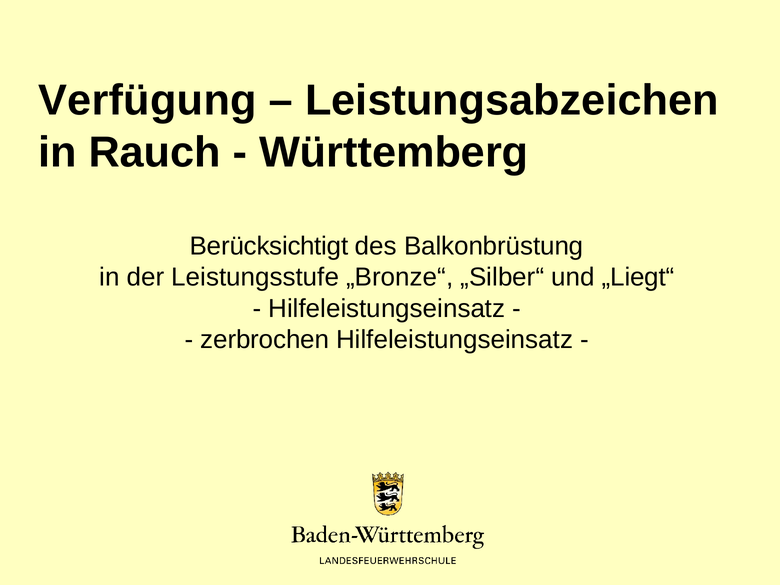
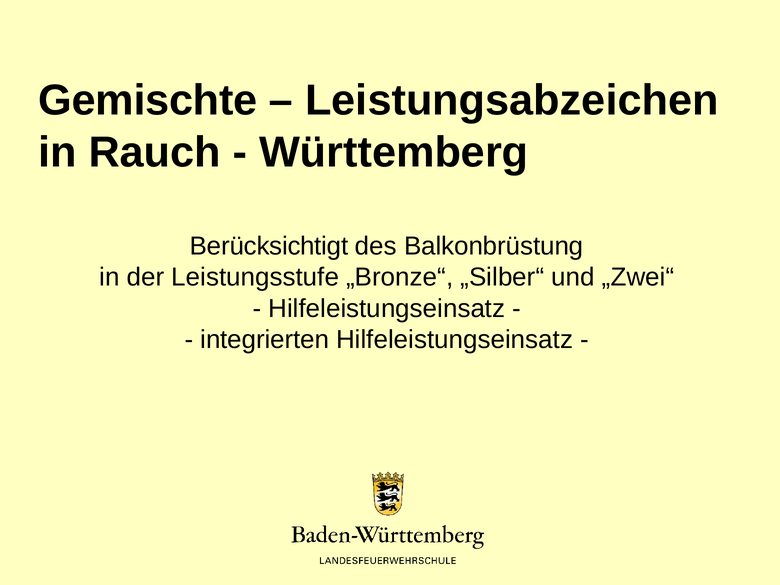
Verfügung: Verfügung -> Gemischte
„Liegt“: „Liegt“ -> „Zwei“
zerbrochen: zerbrochen -> integrierten
